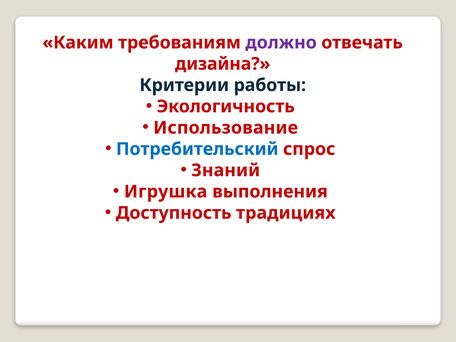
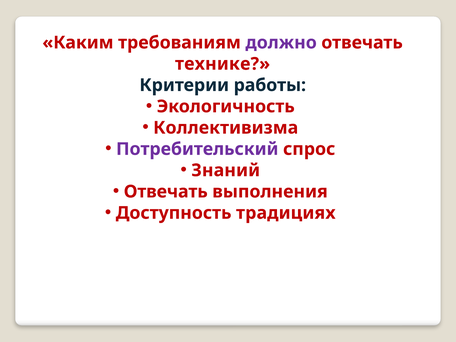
дизайна: дизайна -> технике
Использование: Использование -> Коллективизма
Потребительский colour: blue -> purple
Игрушка at (166, 192): Игрушка -> Отвечать
